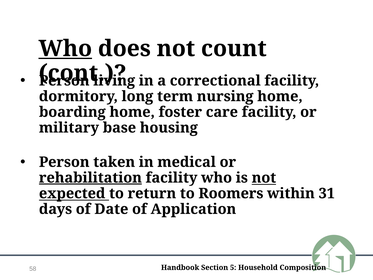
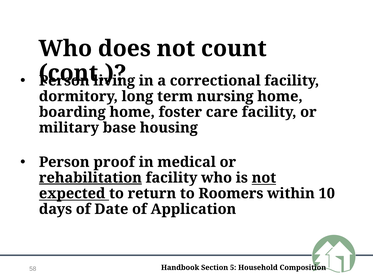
Who at (65, 49) underline: present -> none
taken: taken -> proof
31: 31 -> 10
